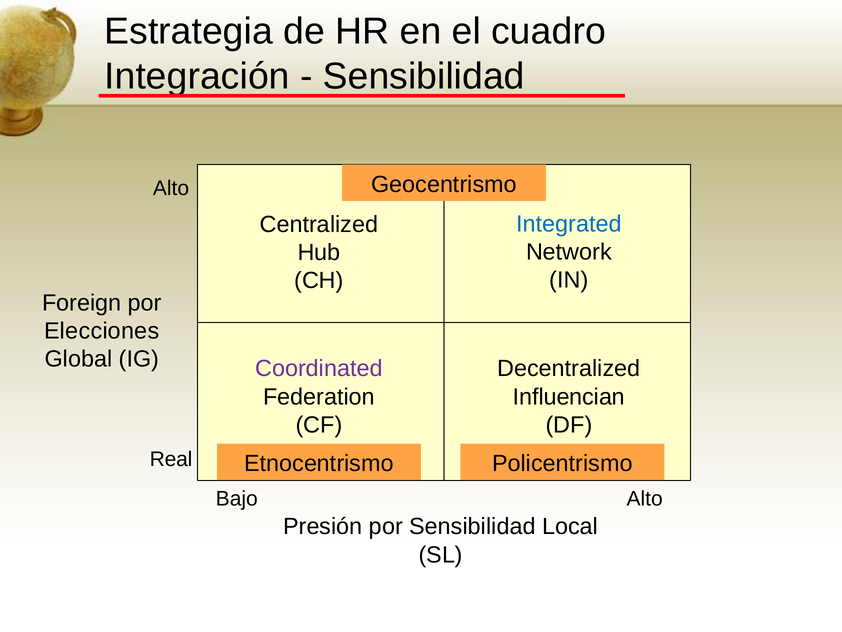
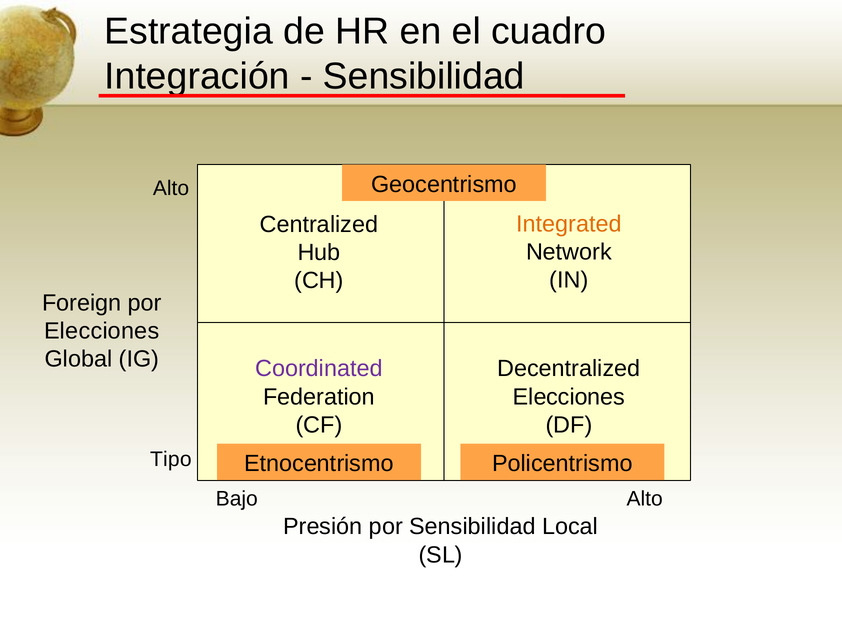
Integrated colour: blue -> orange
Influencian at (569, 397): Influencian -> Elecciones
Real: Real -> Tipo
